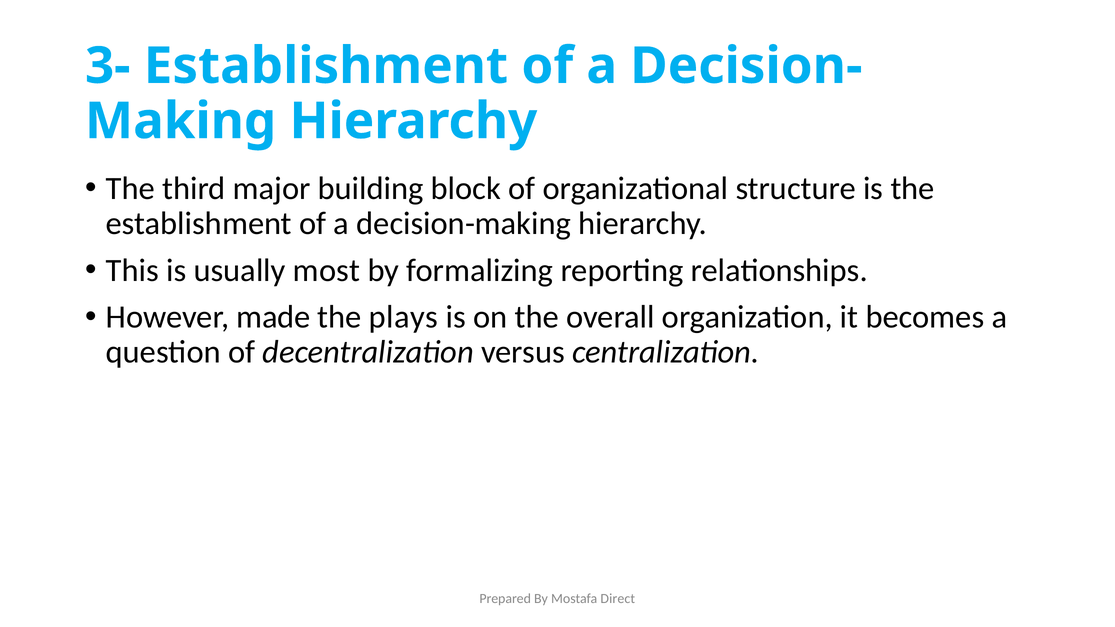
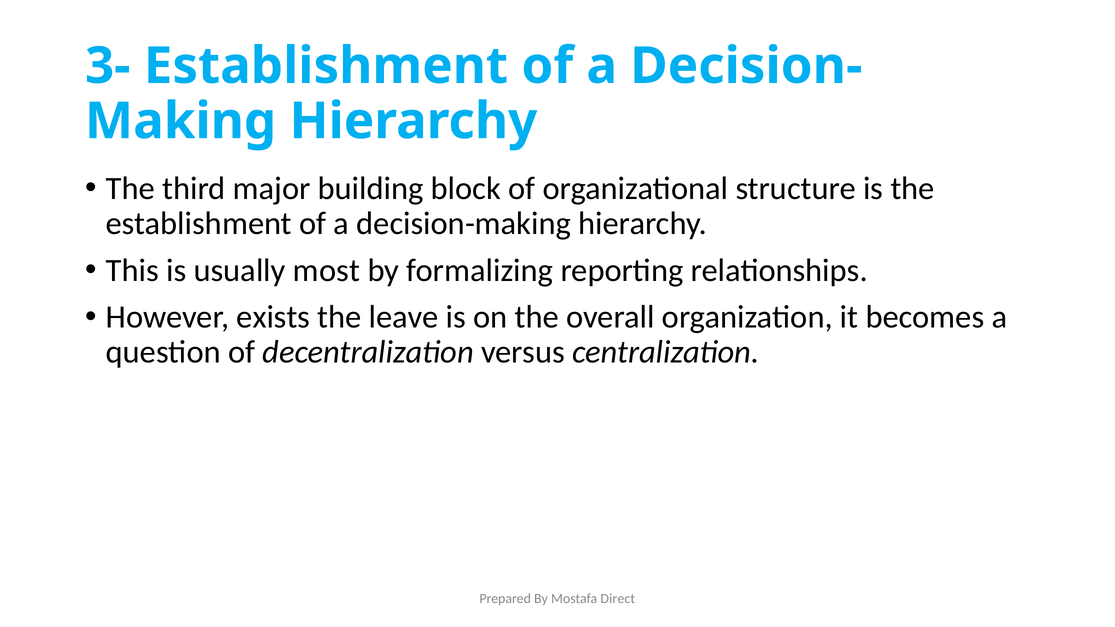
made: made -> exists
plays: plays -> leave
